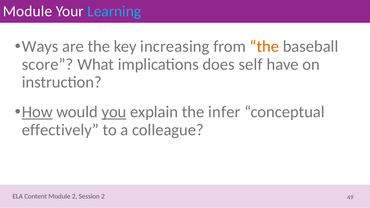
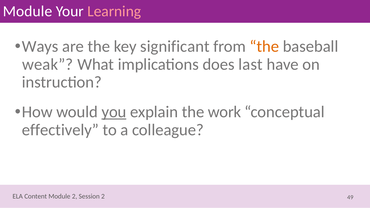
Learning colour: light blue -> pink
increasing: increasing -> significant
score: score -> weak
self: self -> last
How underline: present -> none
infer: infer -> work
